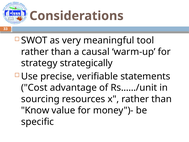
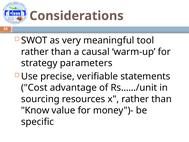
strategically: strategically -> parameters
